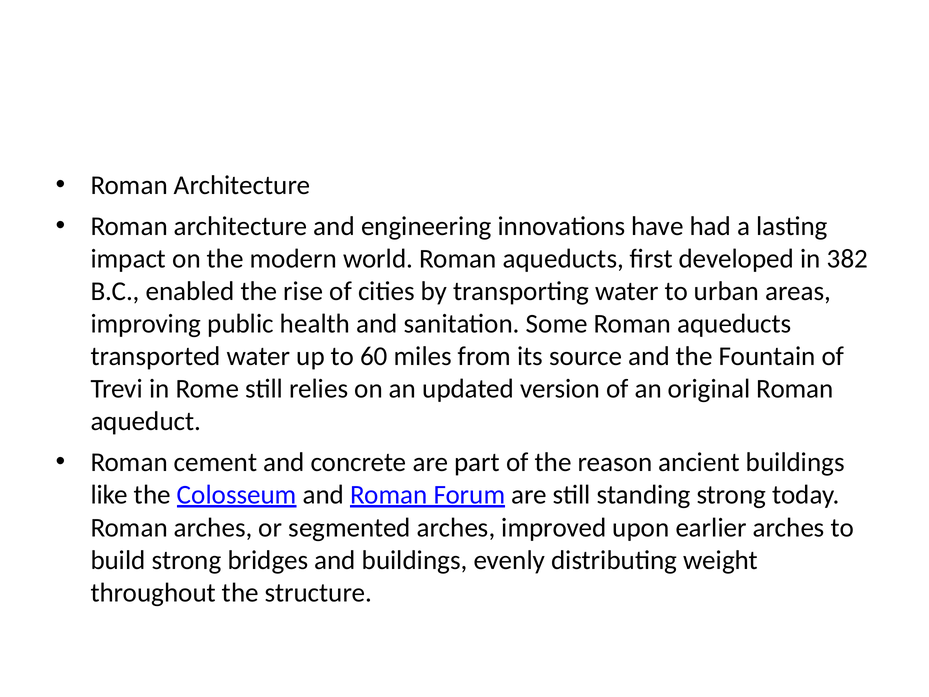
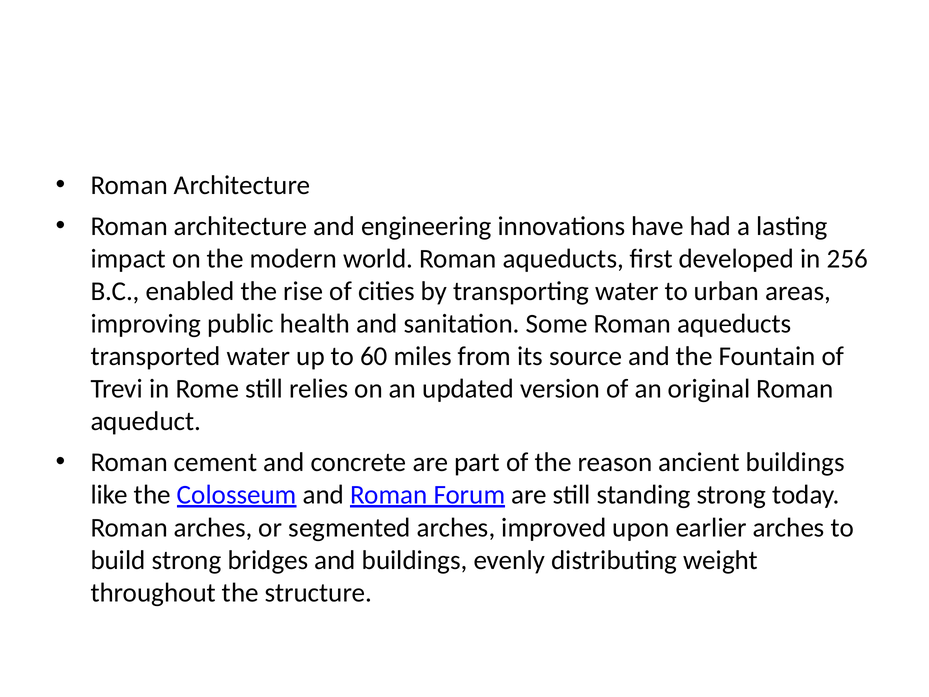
382: 382 -> 256
